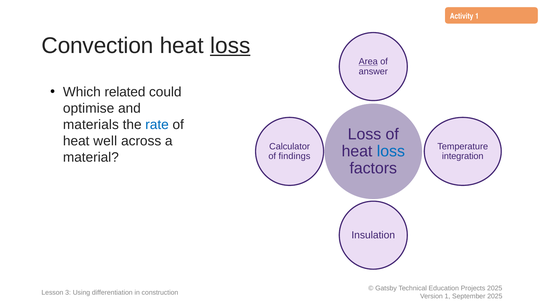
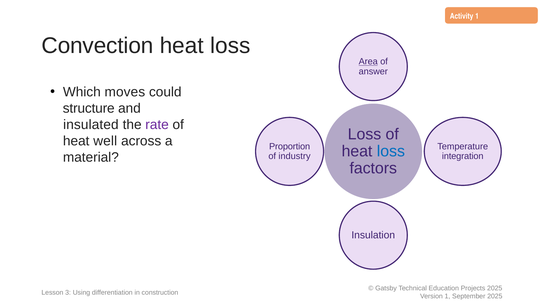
loss at (230, 46) underline: present -> none
related: related -> moves
optimise: optimise -> structure
materials: materials -> insulated
rate colour: blue -> purple
Calculator: Calculator -> Proportion
findings: findings -> industry
